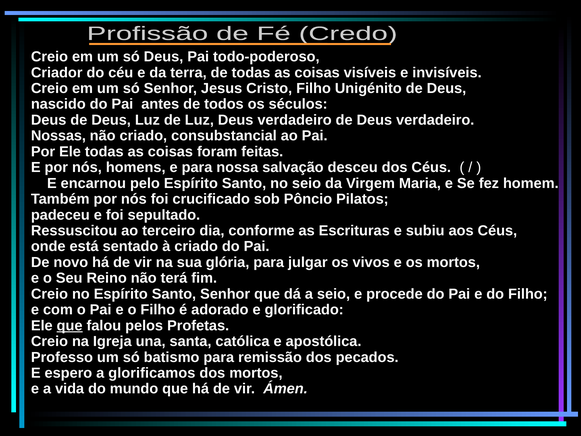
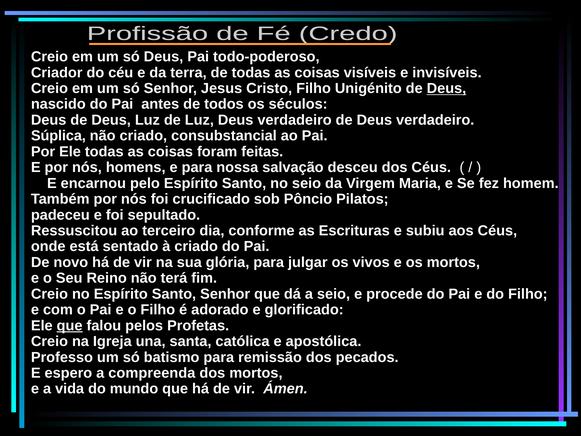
Deus at (446, 88) underline: none -> present
Nossas: Nossas -> Súplica
glorificamos: glorificamos -> compreenda
